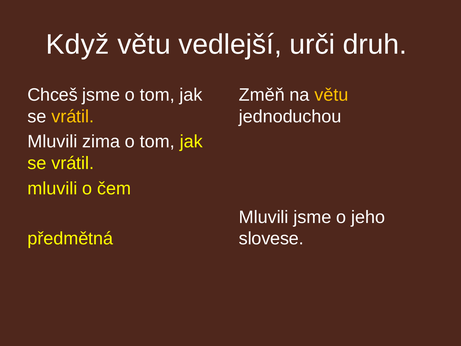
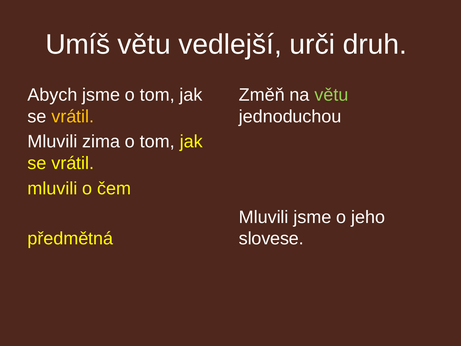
Když: Když -> Umíš
Chceš: Chceš -> Abych
větu at (331, 95) colour: yellow -> light green
